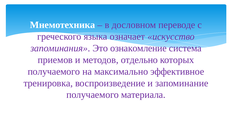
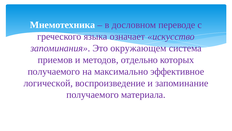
ознакомление: ознакомление -> окружающем
тренировка: тренировка -> логической
